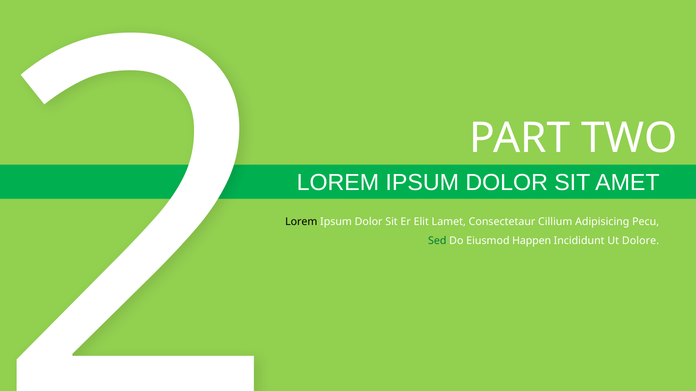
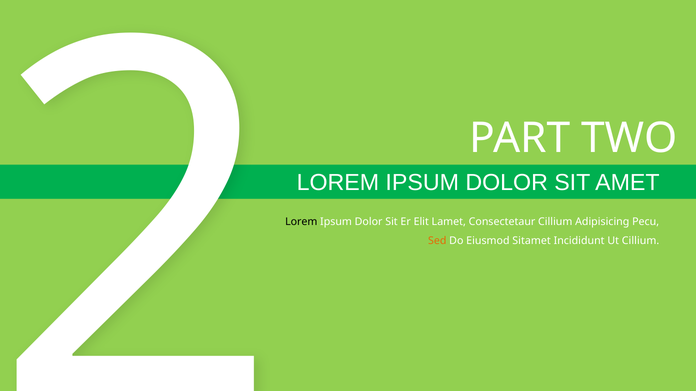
Sed colour: green -> orange
Happen: Happen -> Sitamet
Ut Dolore: Dolore -> Cillium
